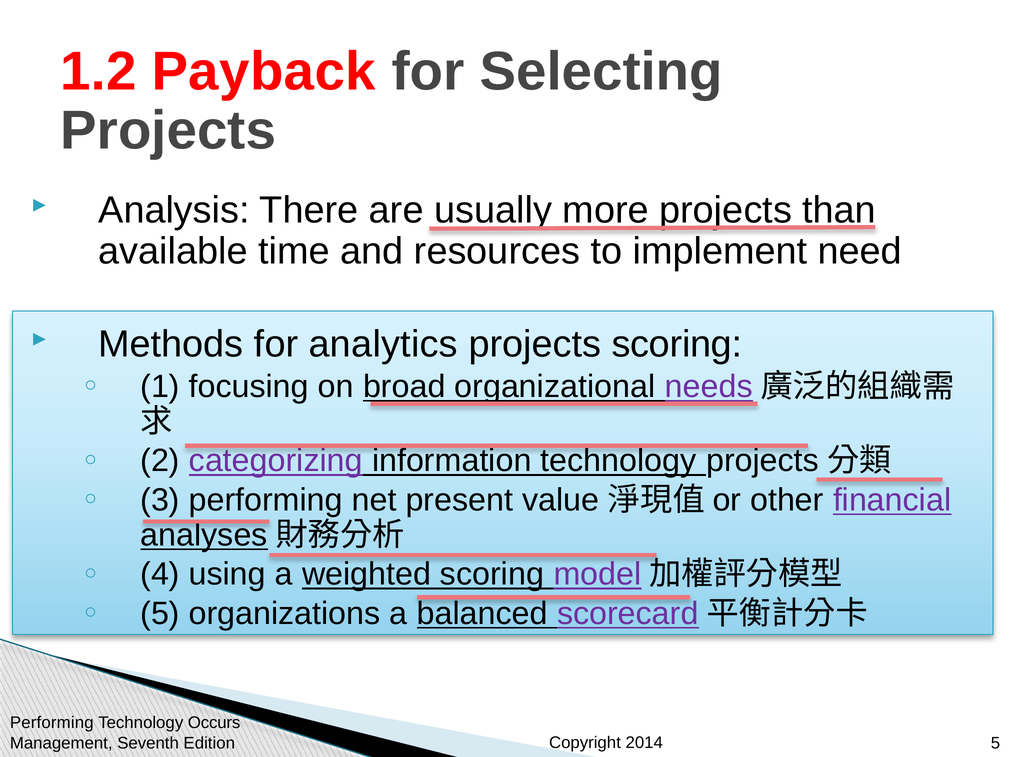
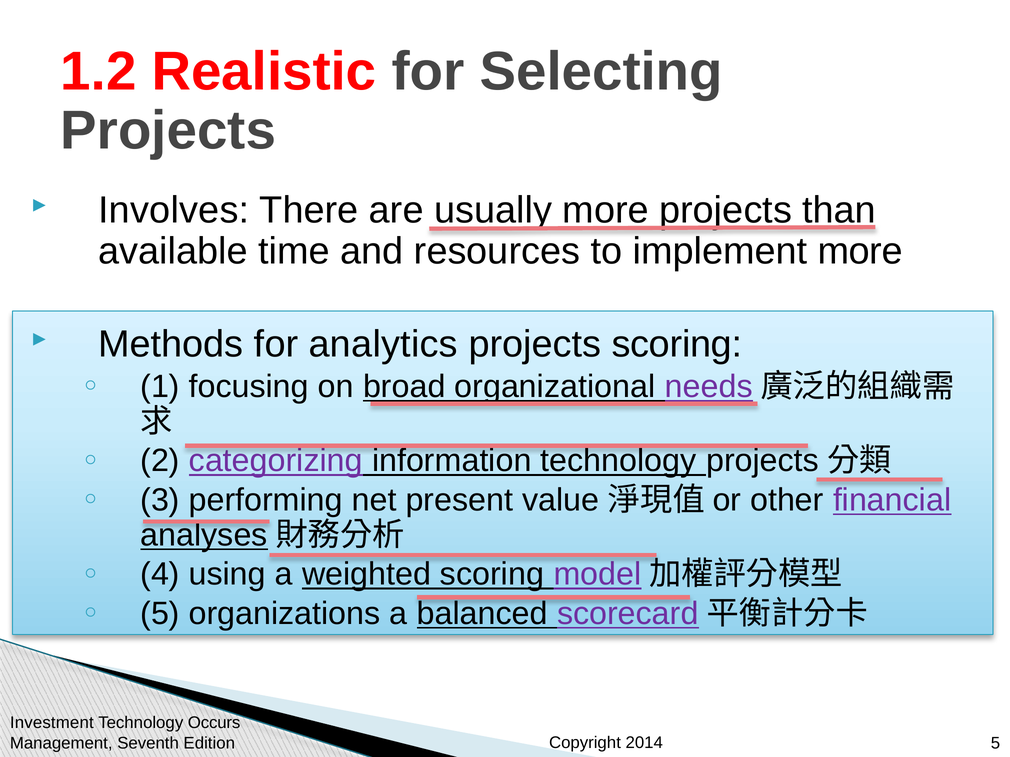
Payback: Payback -> Realistic
Analysis: Analysis -> Involves
need at (860, 251): need -> more
Performing at (52, 723): Performing -> Investment
